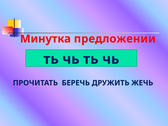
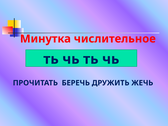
предложении: предложении -> числительное
